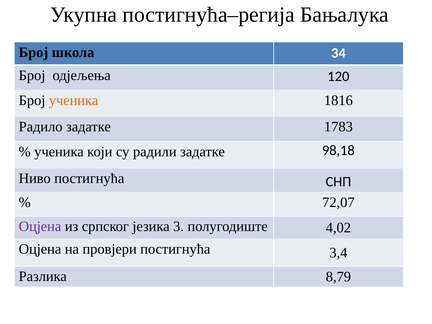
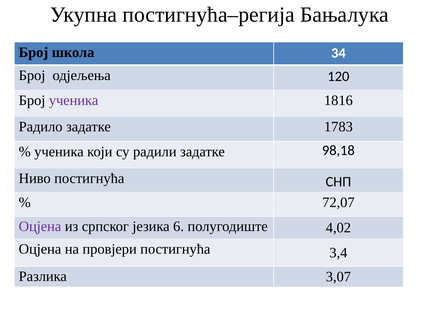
ученика at (74, 100) colour: orange -> purple
3: 3 -> 6
8,79: 8,79 -> 3,07
